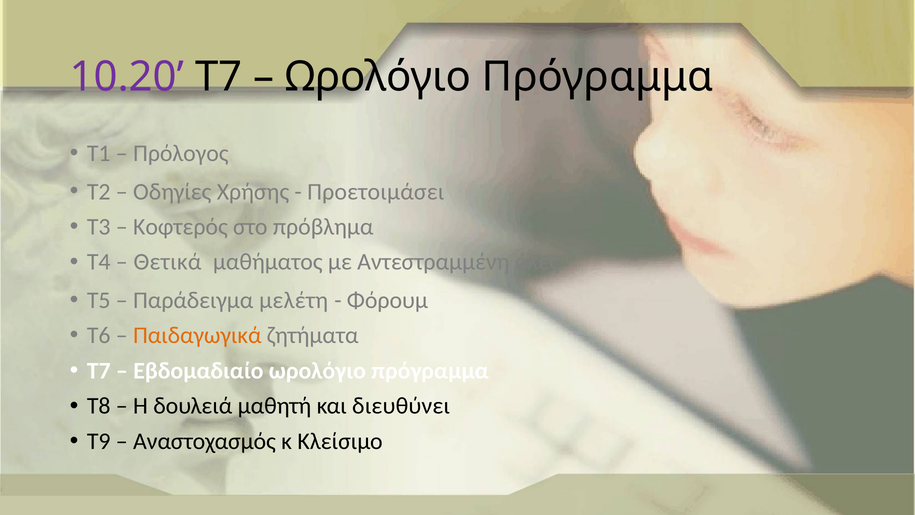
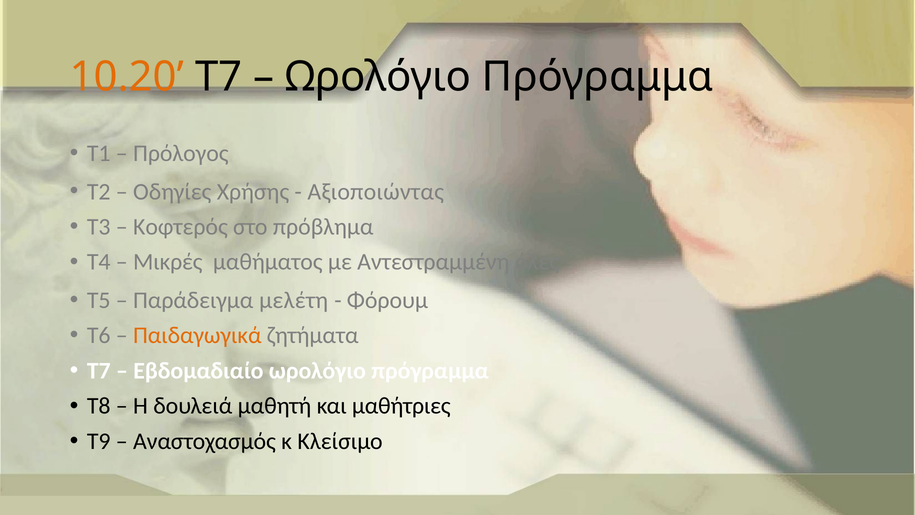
10.20 colour: purple -> orange
Προετοιμάσει: Προετοιμάσει -> Αξιοποιώντας
Θετικά: Θετικά -> Μικρές
διευθύνει: διευθύνει -> μαθήτριες
